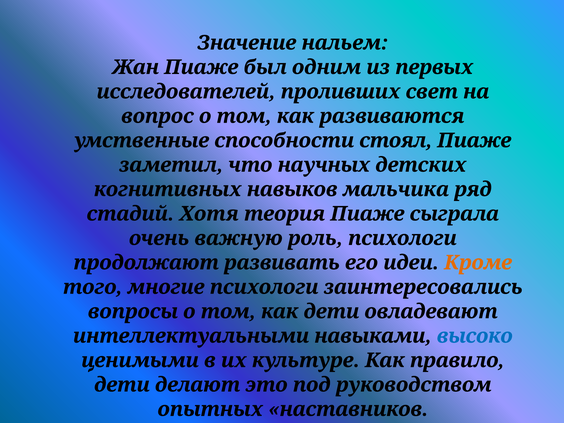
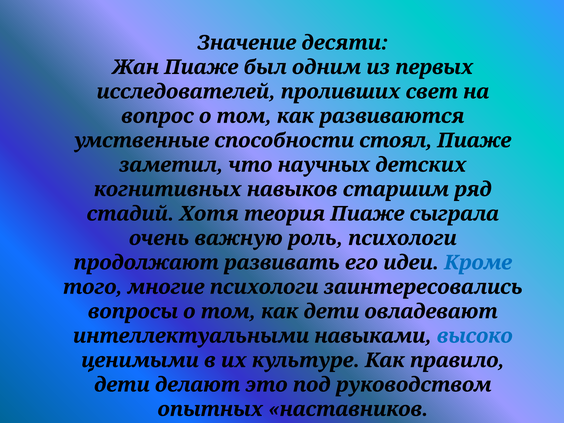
нальем: нальем -> десяти
мальчика: мальчика -> старшим
Кроме colour: orange -> blue
